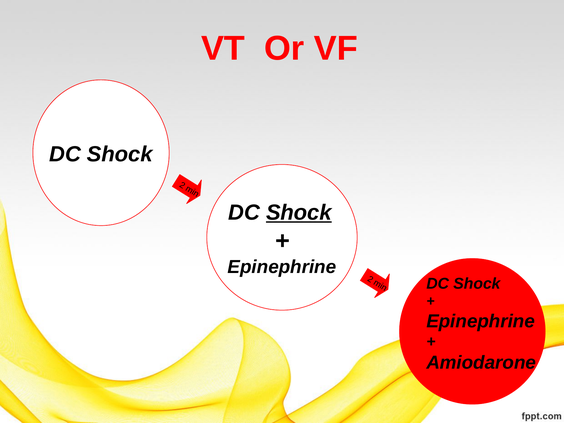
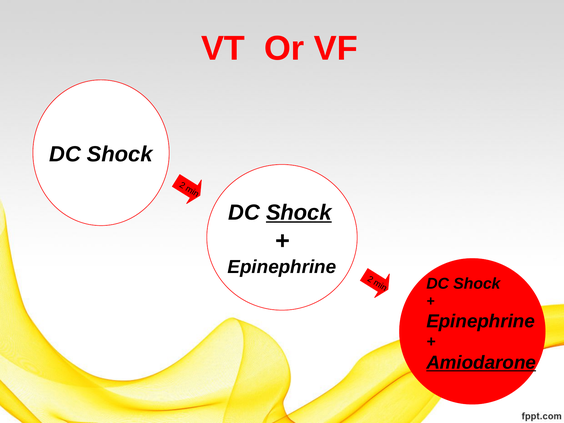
Amiodarone underline: none -> present
